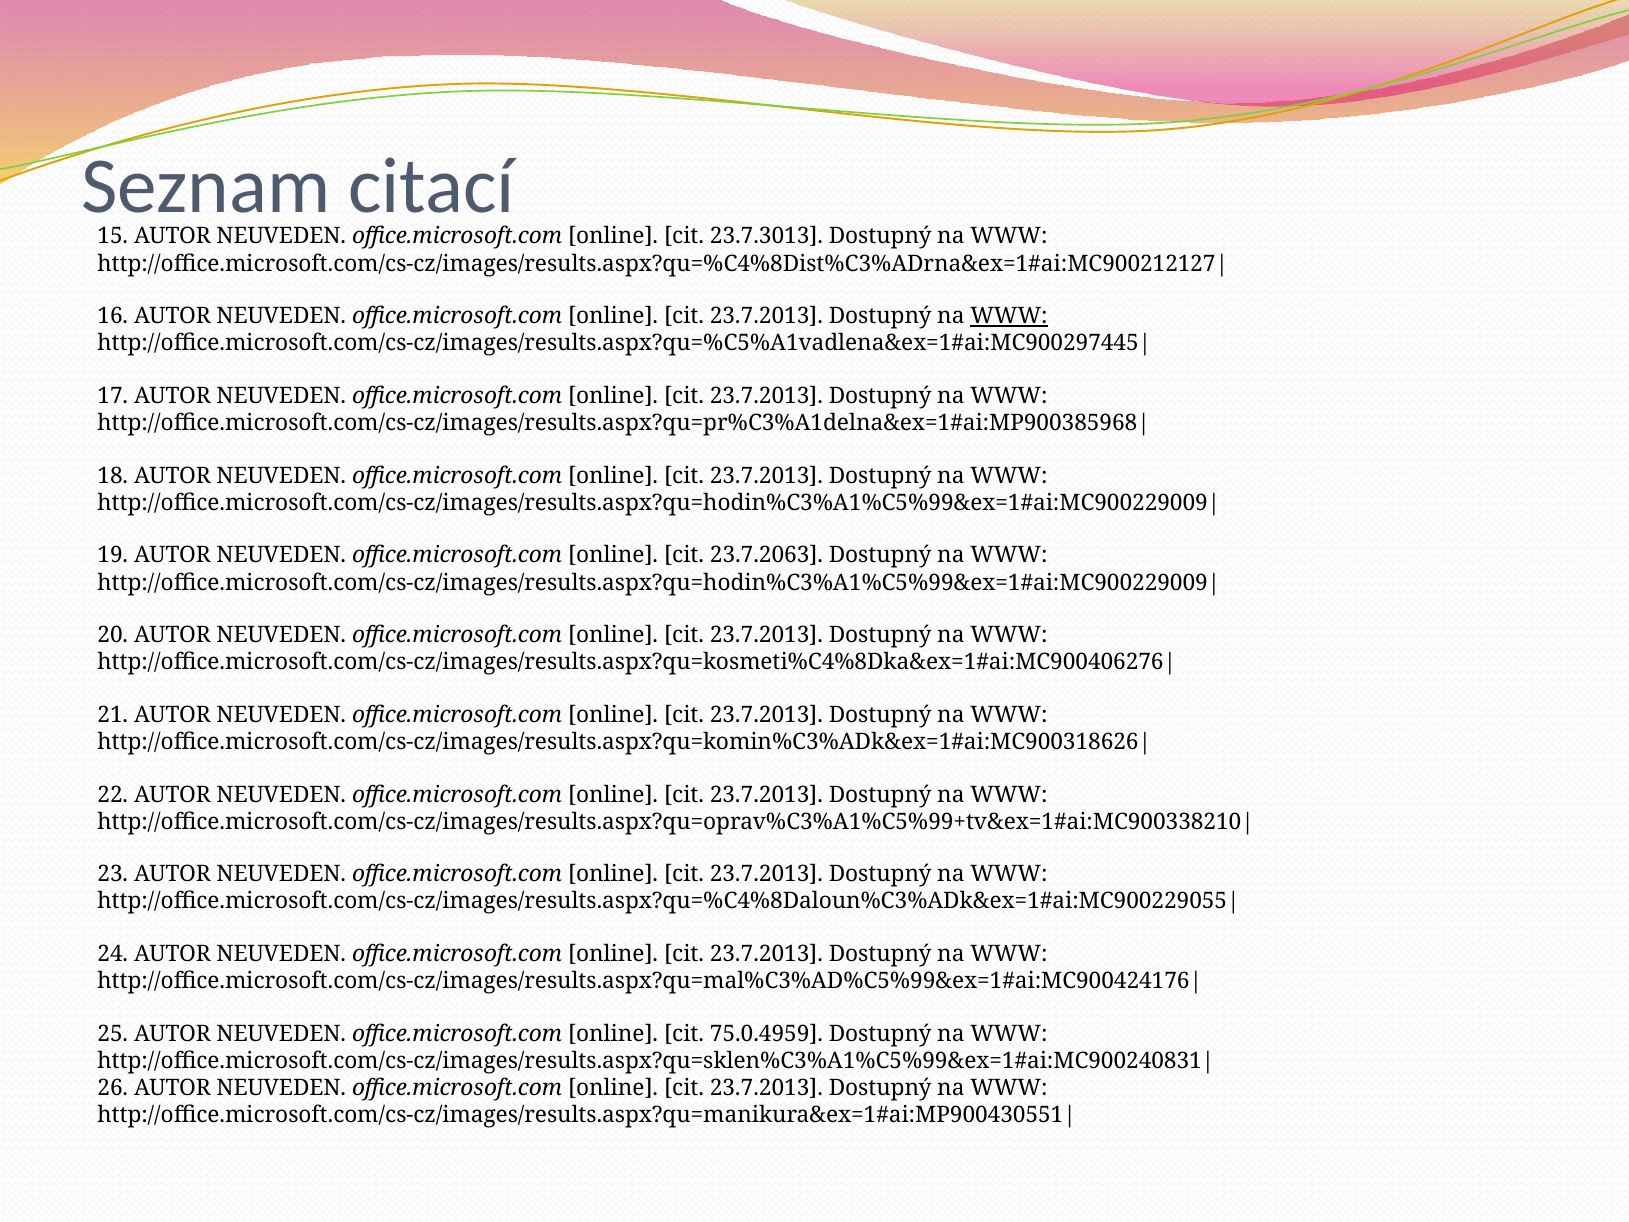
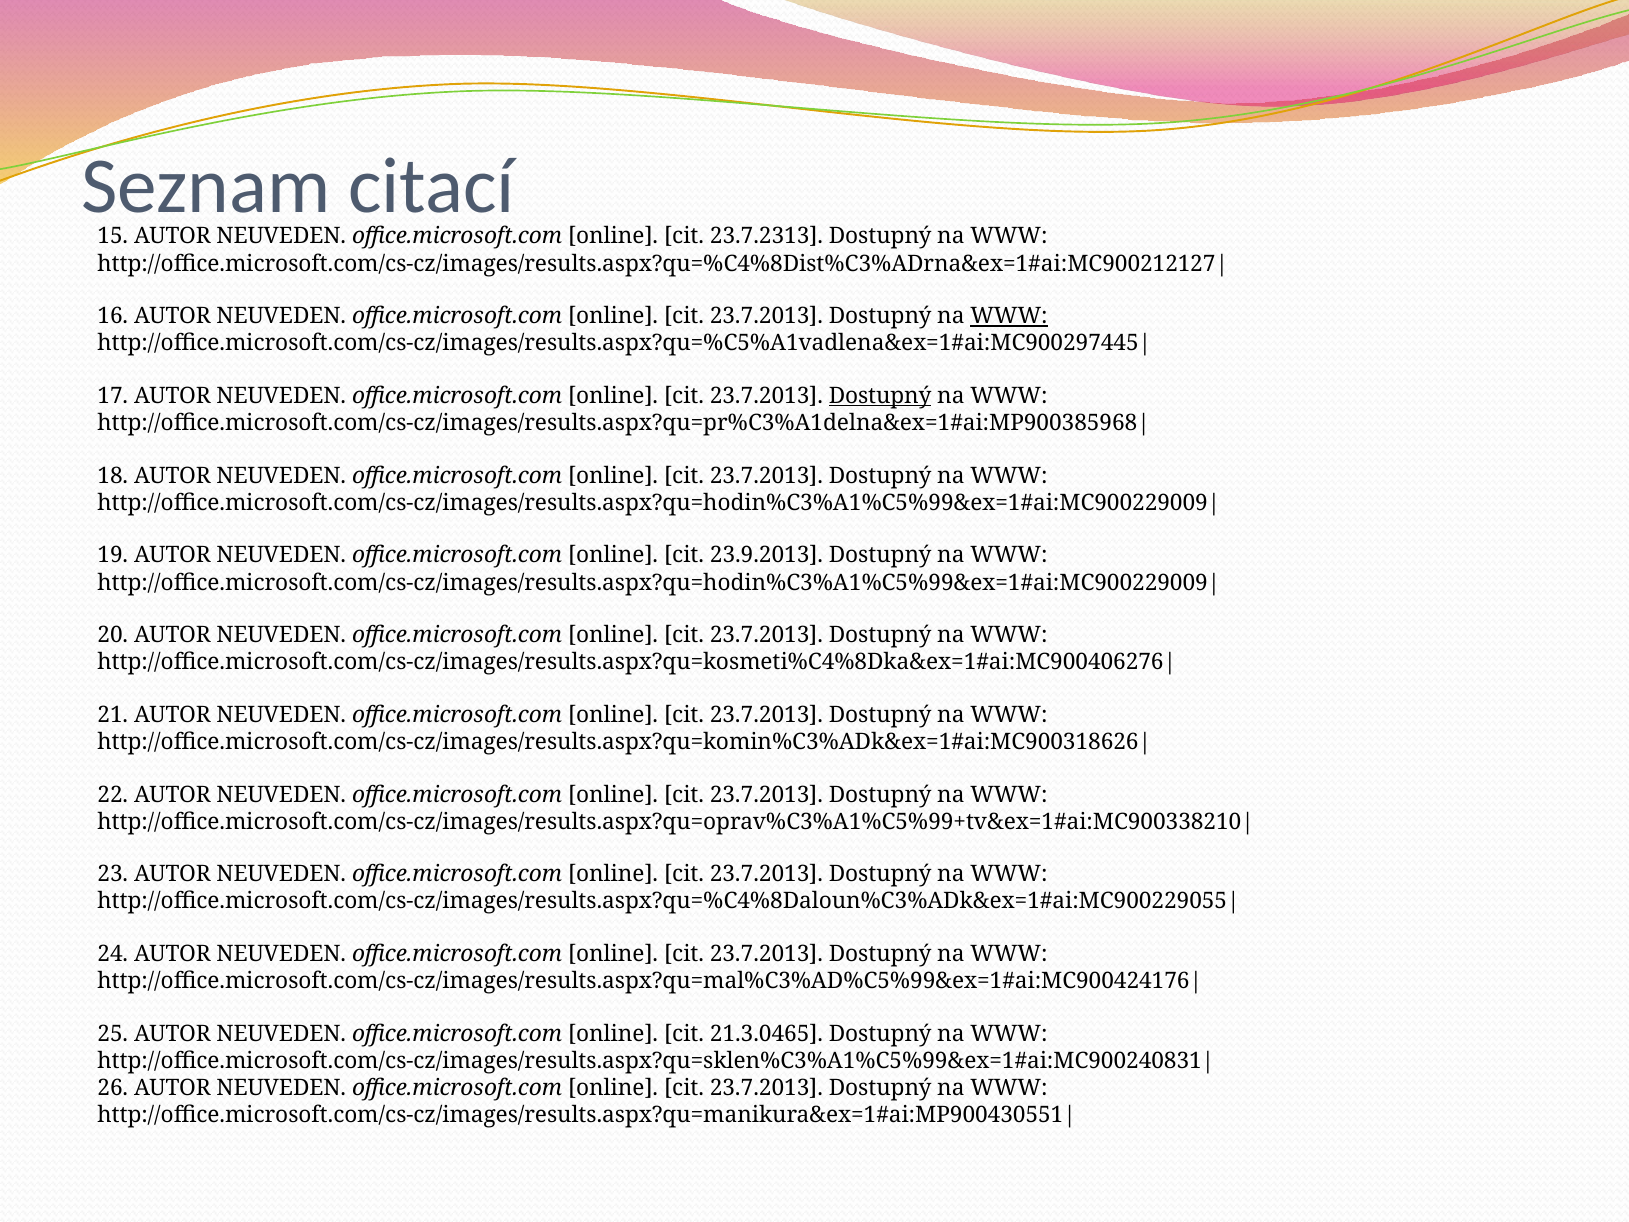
23.7.3013: 23.7.3013 -> 23.7.2313
Dostupný at (880, 396) underline: none -> present
23.7.2063: 23.7.2063 -> 23.9.2013
75.0.4959: 75.0.4959 -> 21.3.0465
